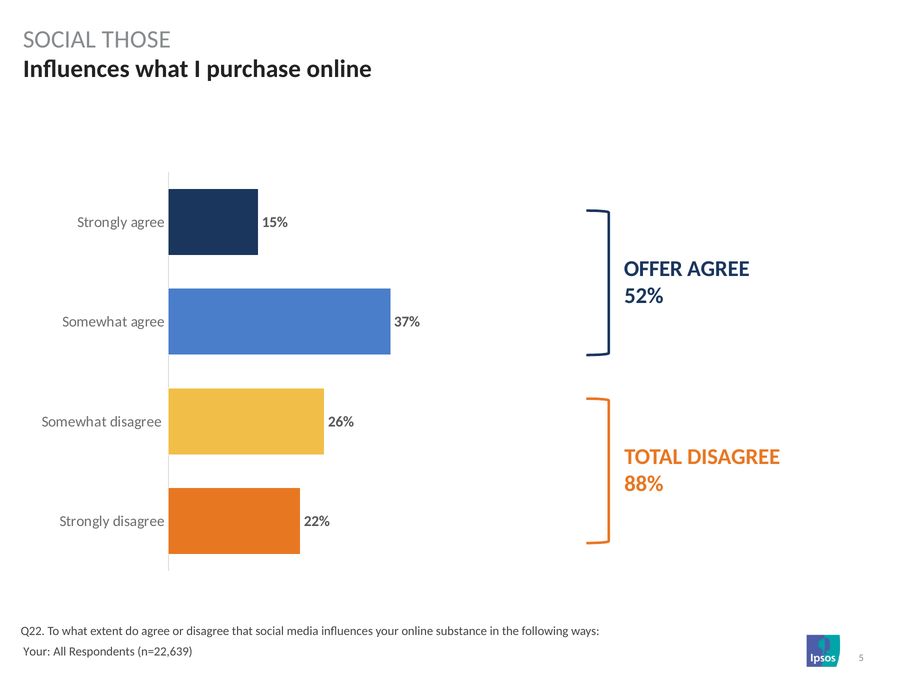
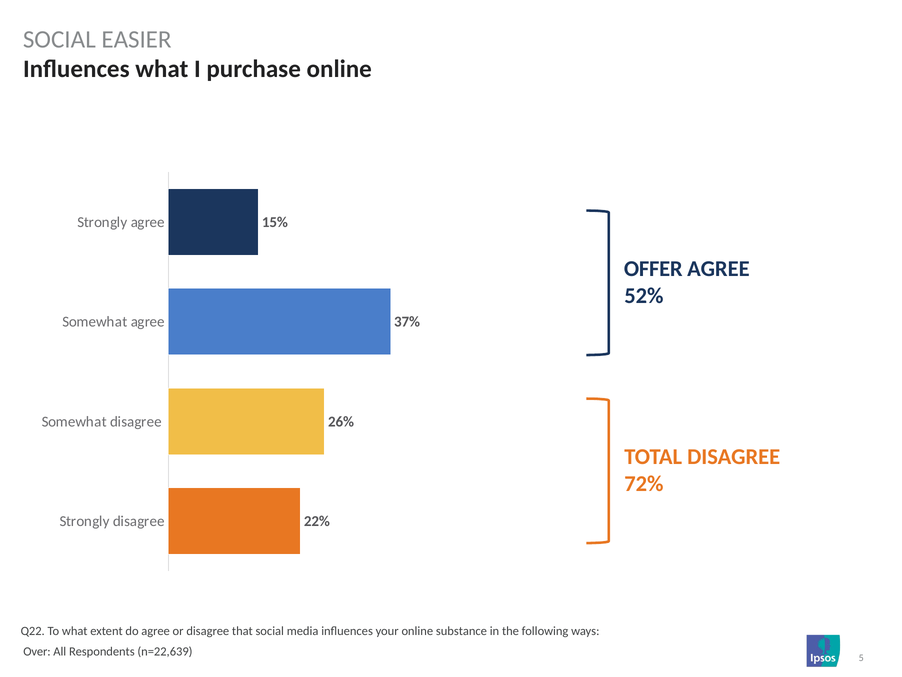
THOSE: THOSE -> EASIER
88%: 88% -> 72%
Your at (37, 651): Your -> Over
